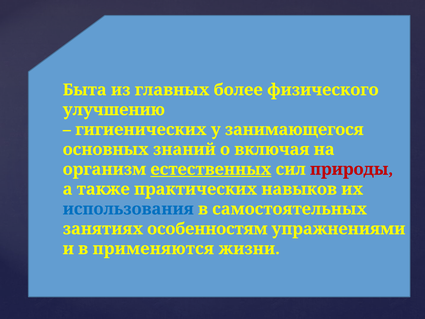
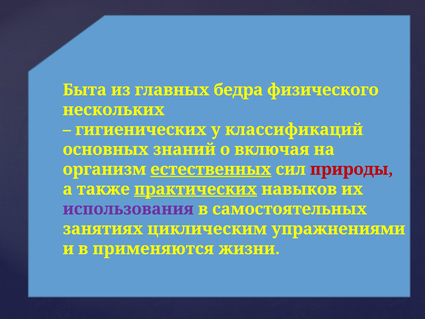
более: более -> бедра
улучшению: улучшению -> нескольких
занимающегося: занимающегося -> классификаций
практических underline: none -> present
использования colour: blue -> purple
особенностям: особенностям -> циклическим
